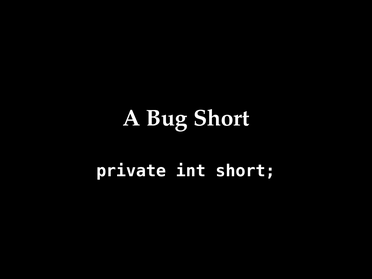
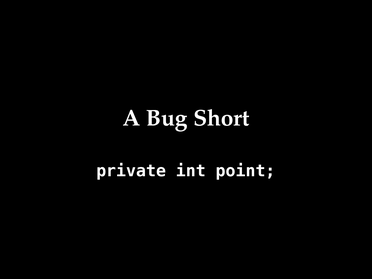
int short: short -> point
